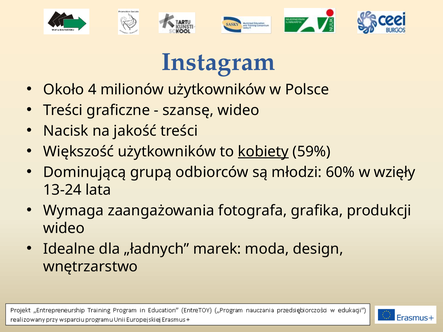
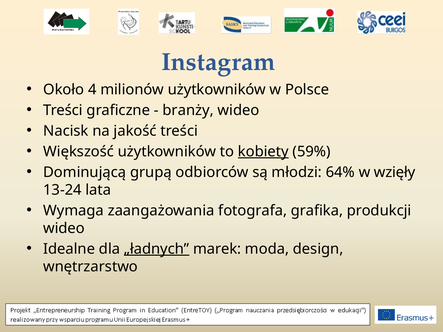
szansę: szansę -> branży
60%: 60% -> 64%
„ładnych underline: none -> present
